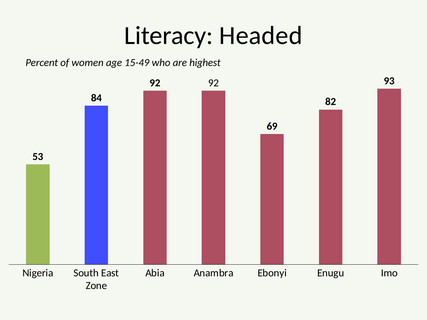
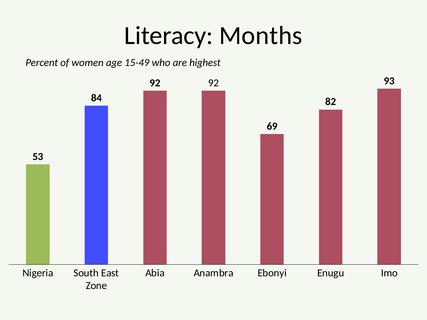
Headed: Headed -> Months
